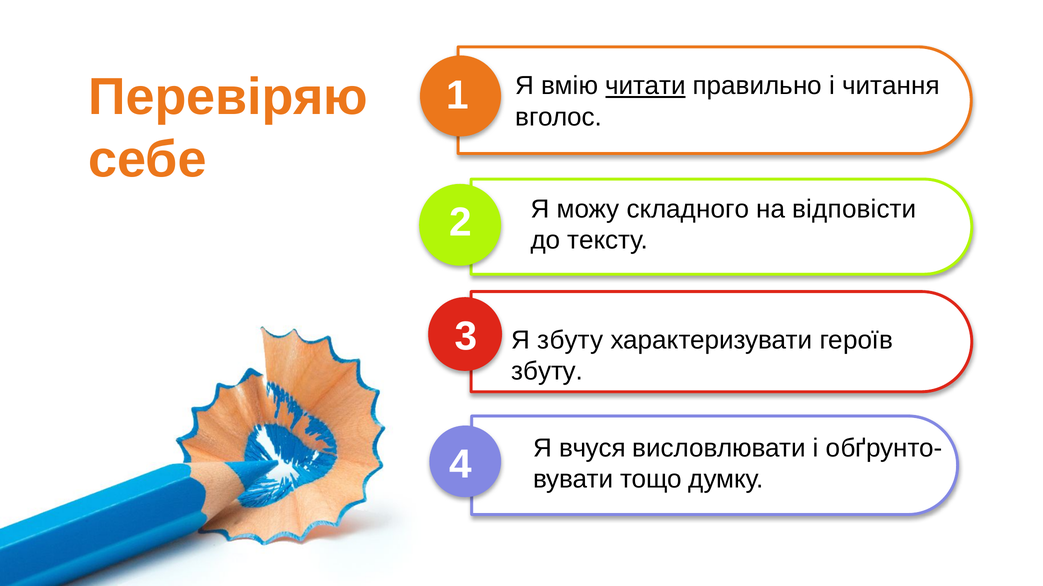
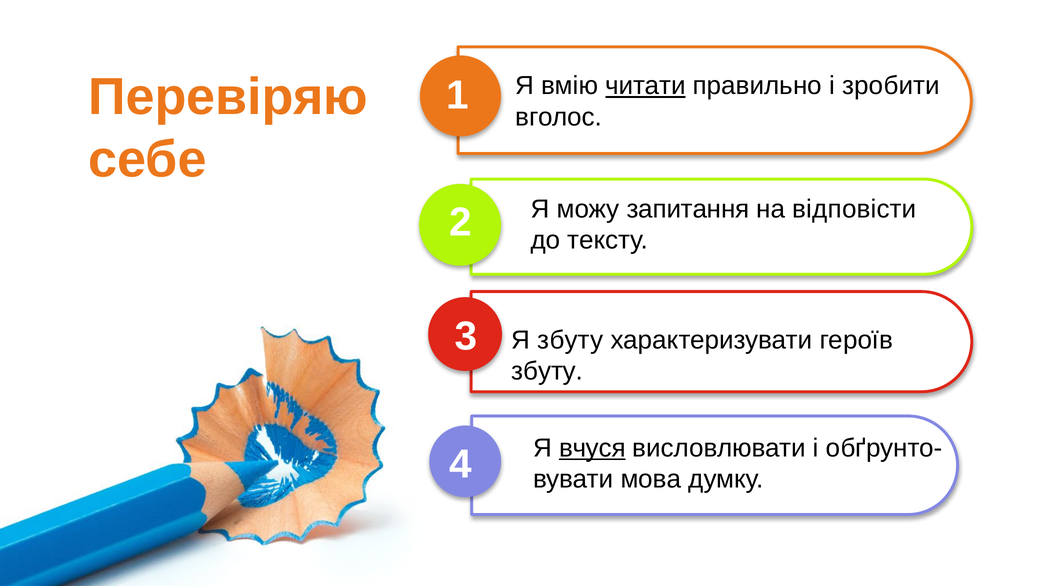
читання: читання -> зробити
складного: складного -> запитання
вчуся underline: none -> present
тощо: тощо -> мова
